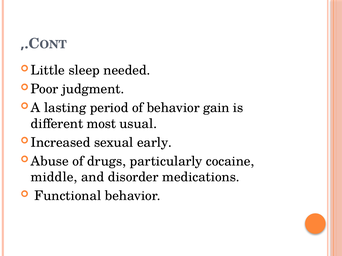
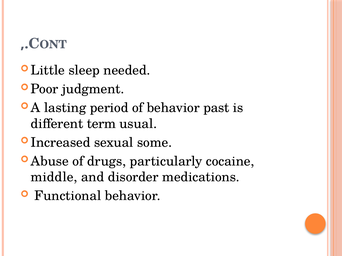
gain: gain -> past
most: most -> term
early: early -> some
